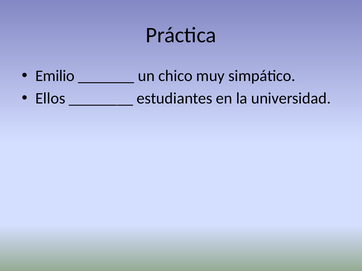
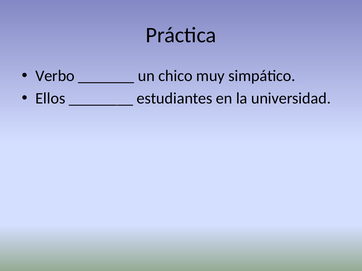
Emilio: Emilio -> Verbo
